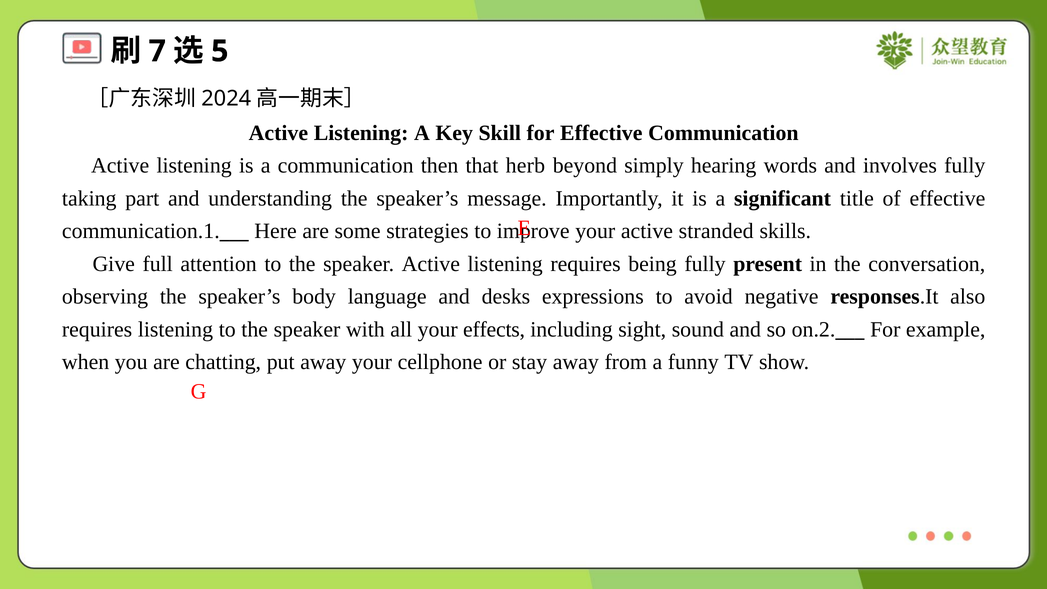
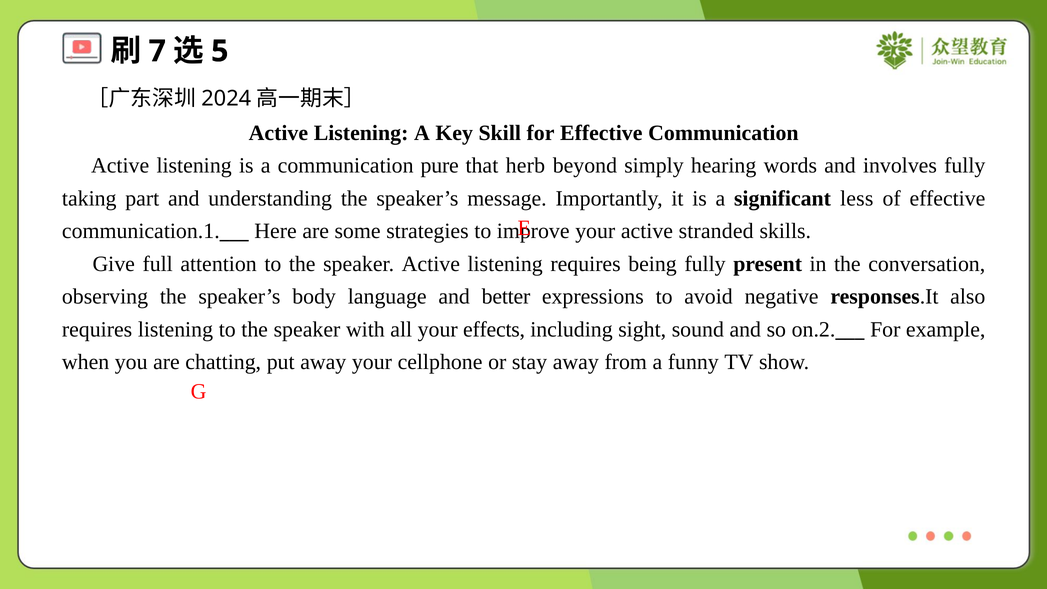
then: then -> pure
title: title -> less
desks: desks -> better
